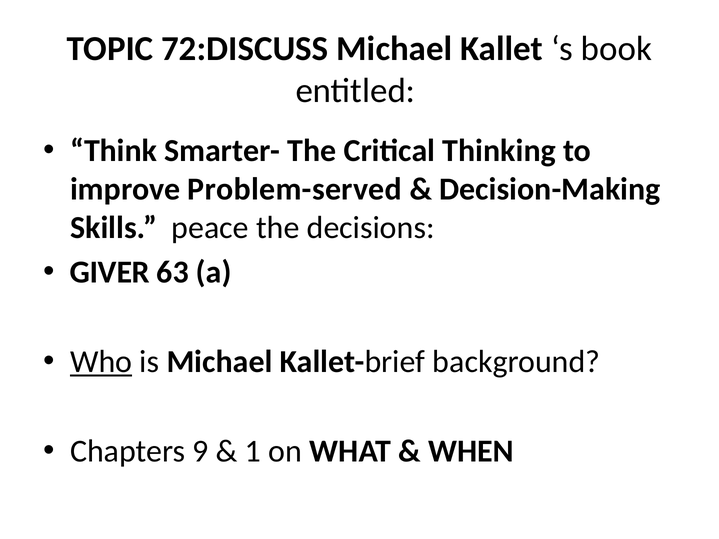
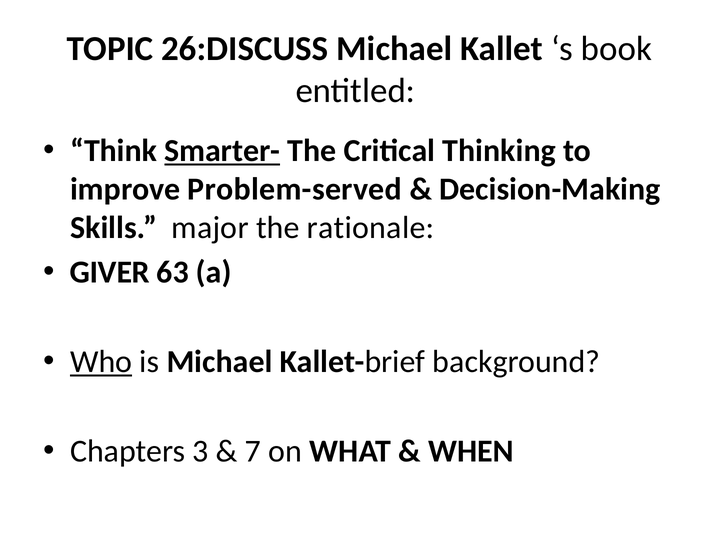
72:DISCUSS: 72:DISCUSS -> 26:DISCUSS
Smarter- underline: none -> present
peace: peace -> major
decisions: decisions -> rationale
9: 9 -> 3
1: 1 -> 7
